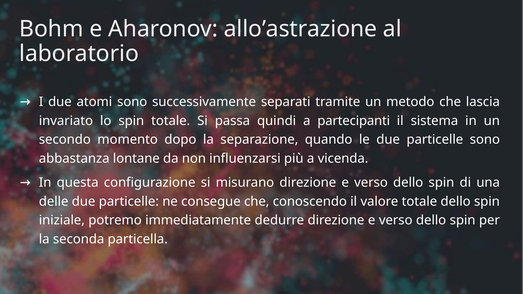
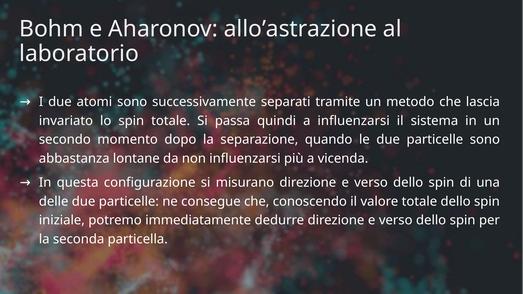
a partecipanti: partecipanti -> influenzarsi
